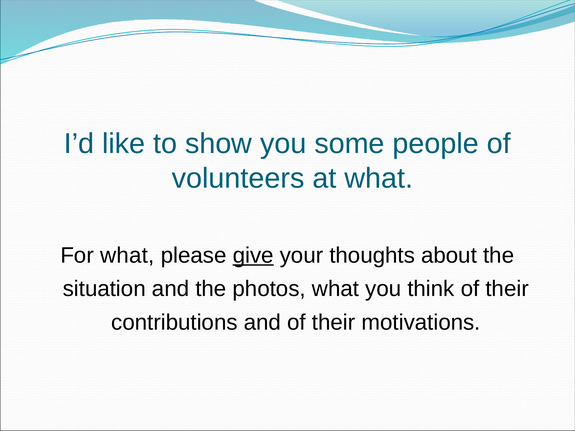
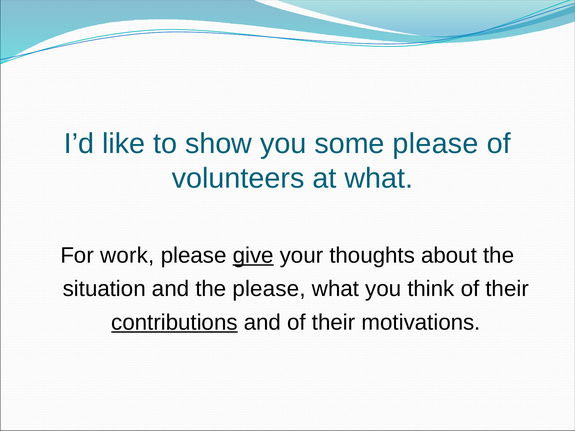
some people: people -> please
For what: what -> work
the photos: photos -> please
contributions underline: none -> present
